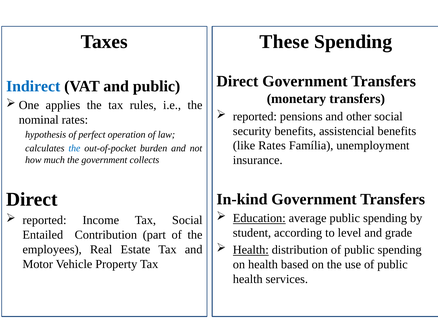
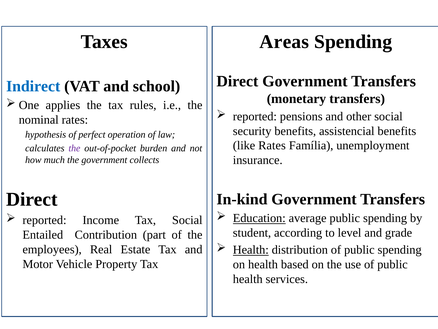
These: These -> Areas
and public: public -> school
the at (74, 148) colour: blue -> purple
